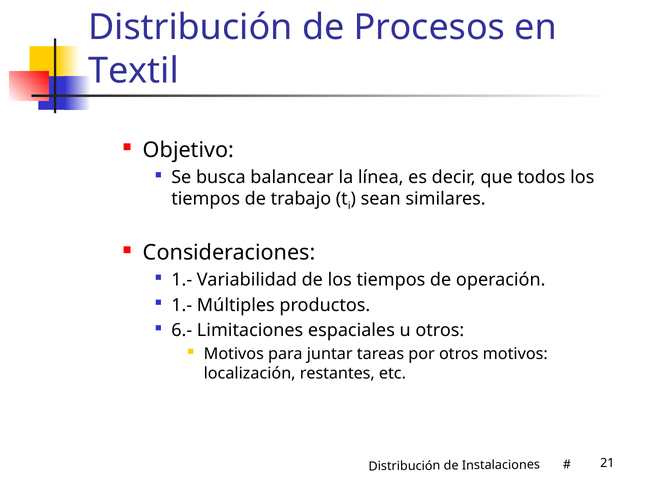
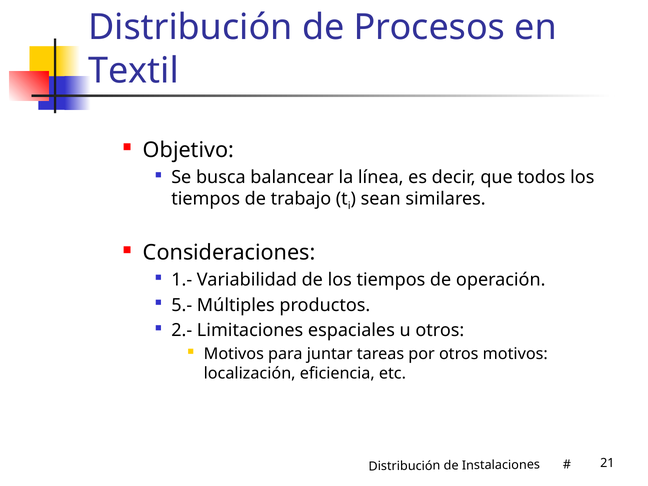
1.- at (182, 305): 1.- -> 5.-
6.-: 6.- -> 2.-
restantes: restantes -> eficiencia
